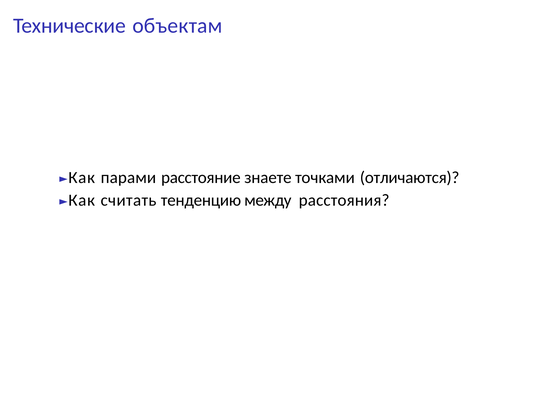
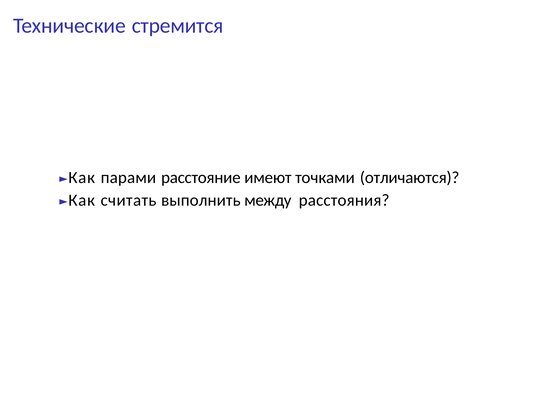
объектам: объектам -> стремится
знаете: знаете -> имеют
тенденцию: тенденцию -> выполнить
